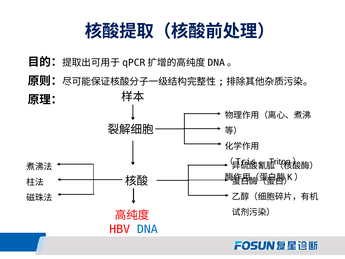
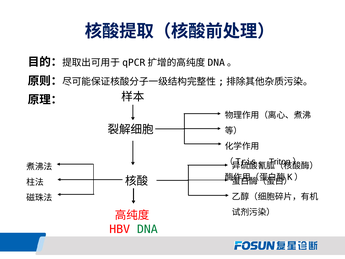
DNA colour: blue -> green
